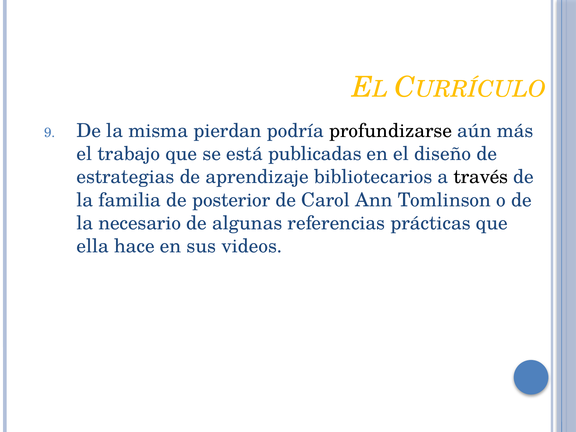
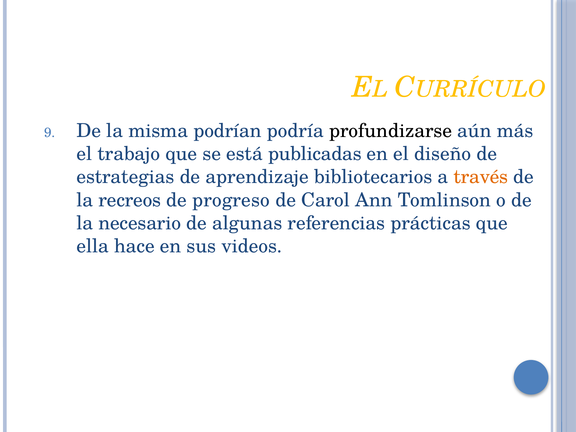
pierdan: pierdan -> podrían
través colour: black -> orange
familia: familia -> recreos
posterior: posterior -> progreso
